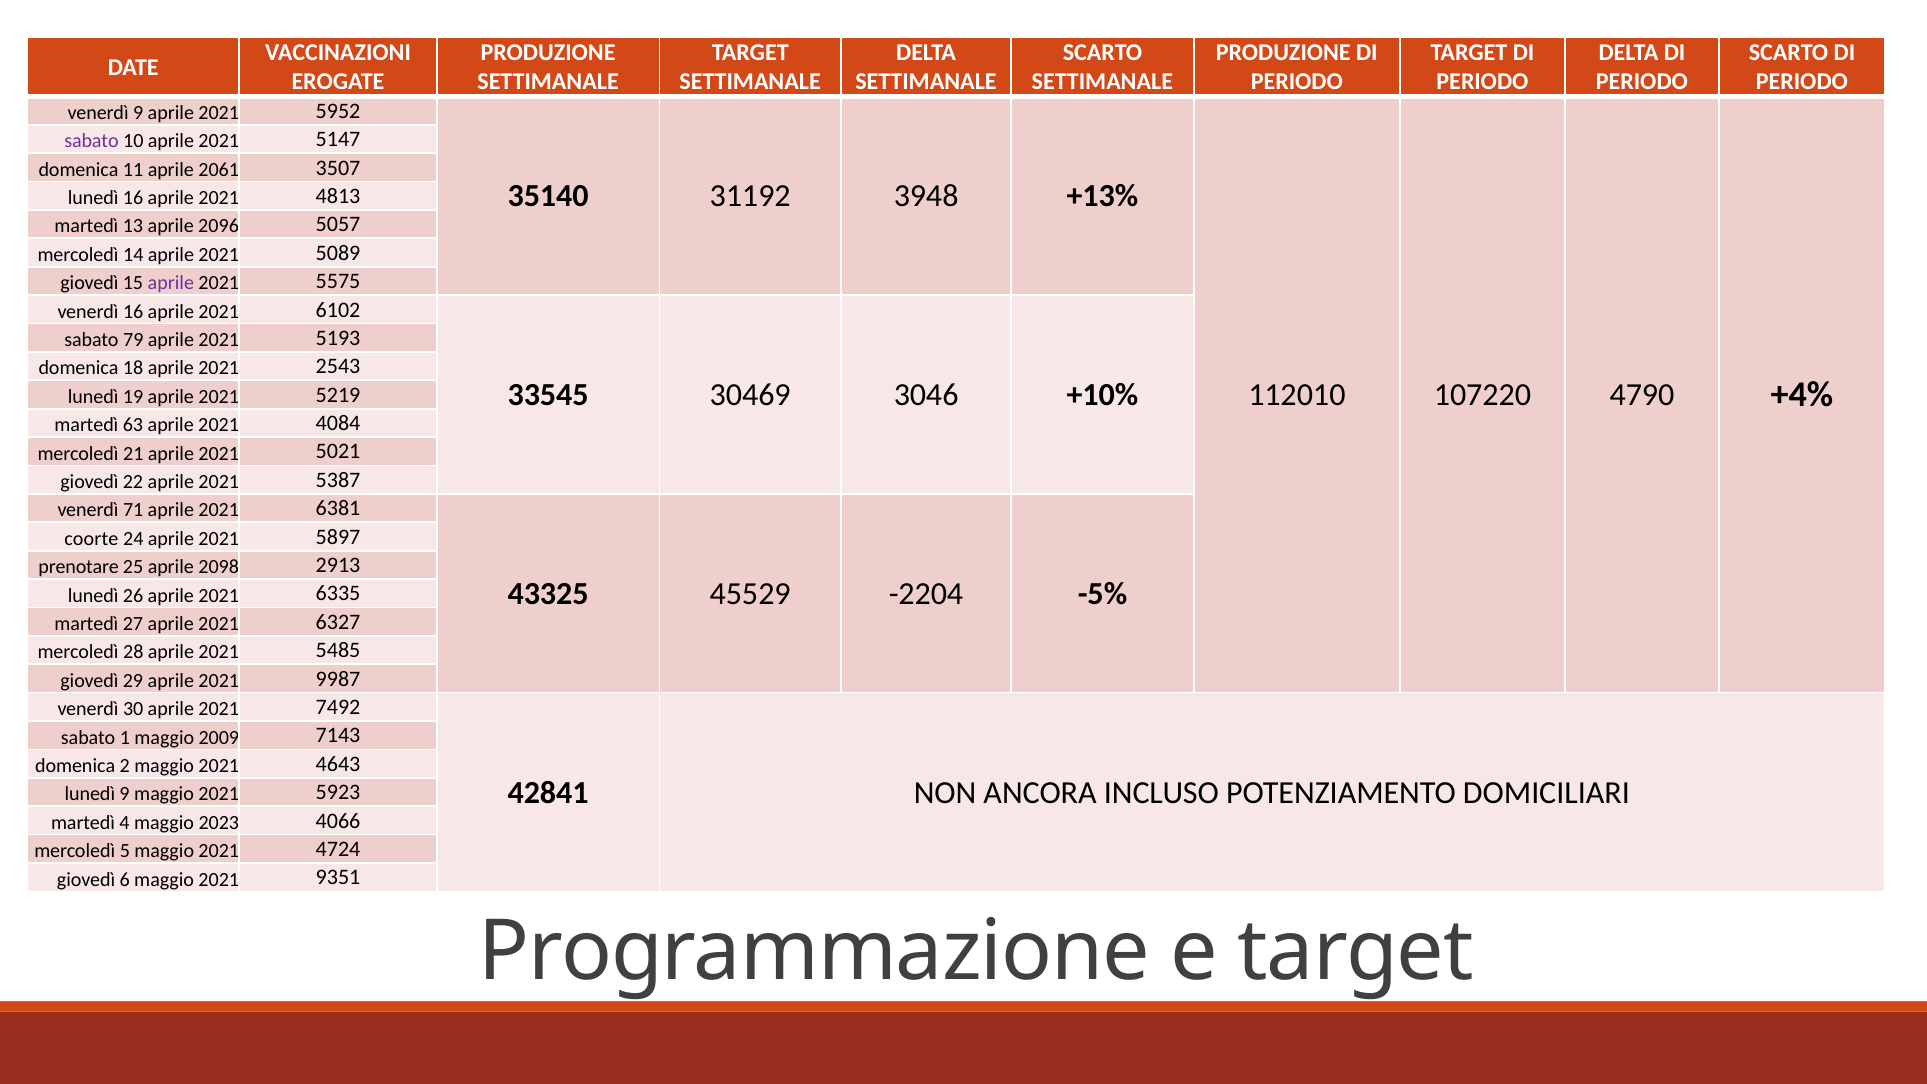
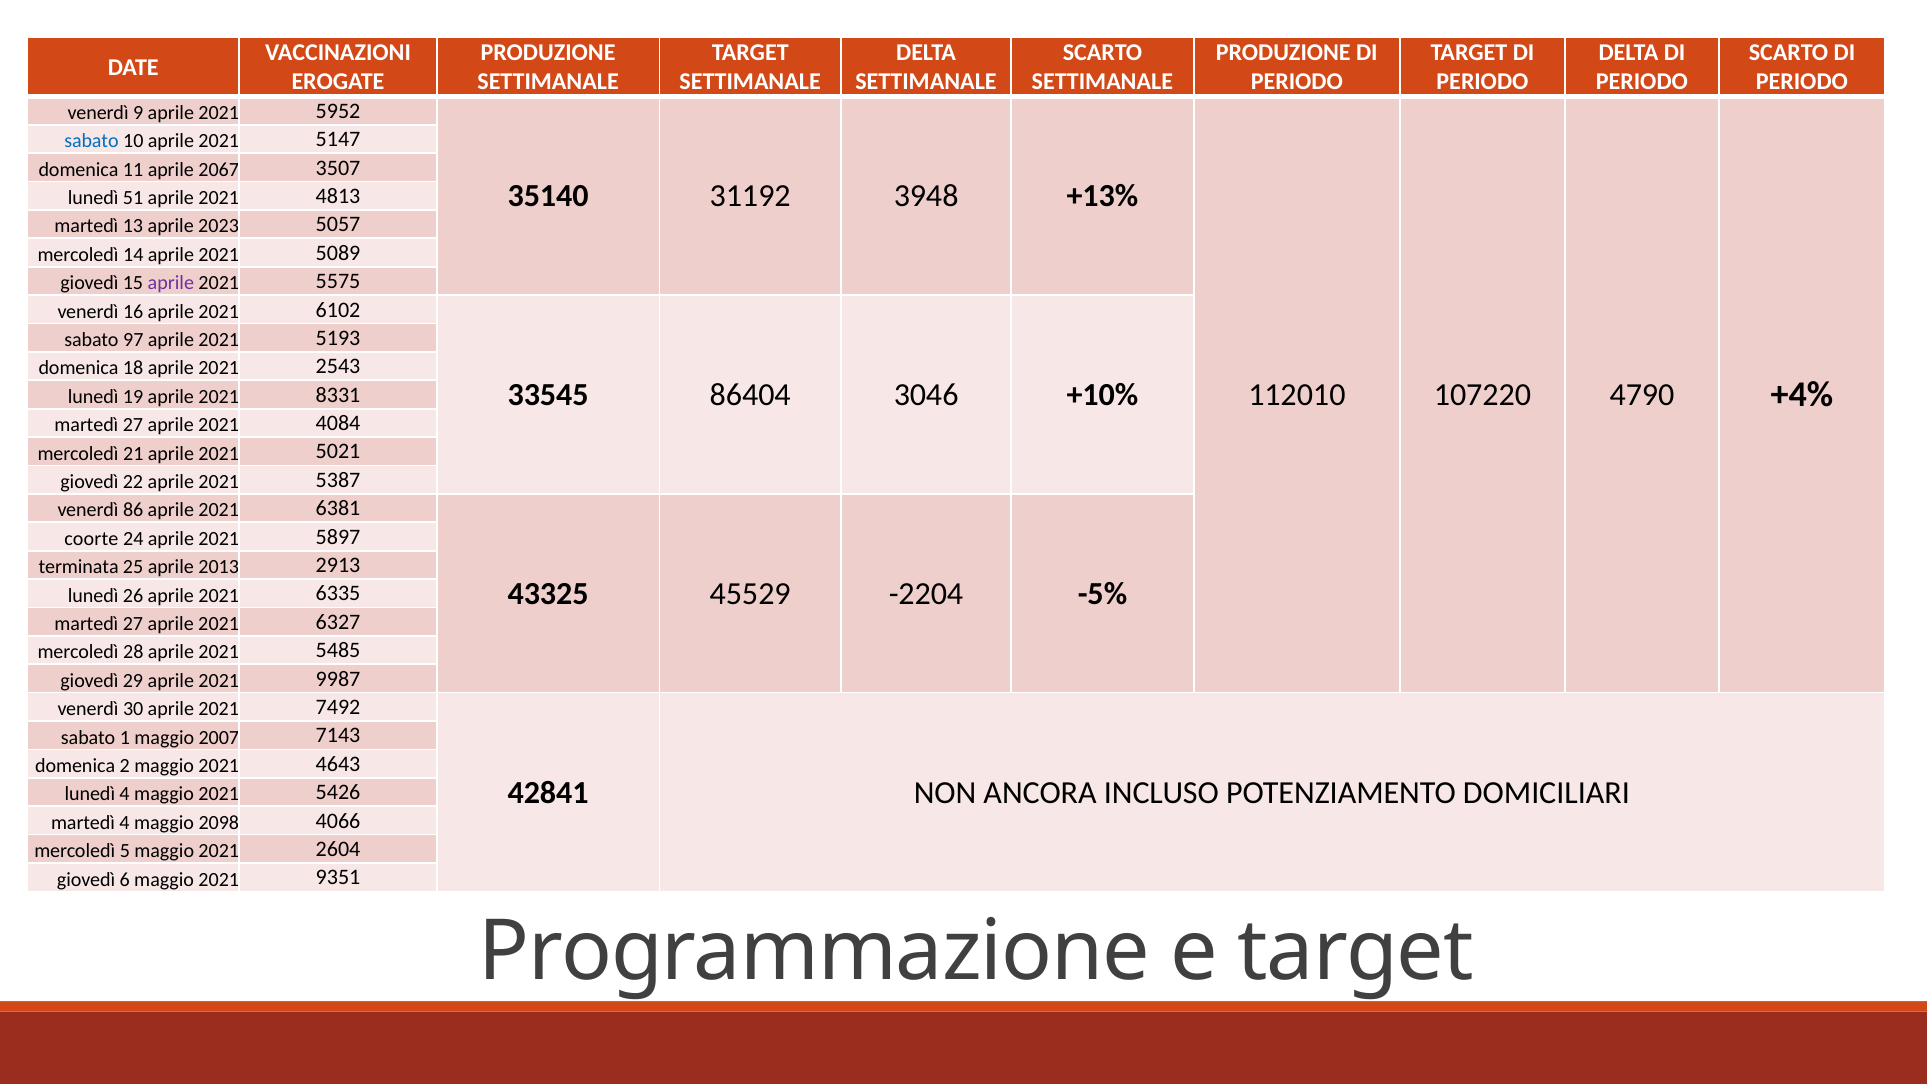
sabato at (92, 141) colour: purple -> blue
2061: 2061 -> 2067
lunedì 16: 16 -> 51
2096: 2096 -> 2023
79: 79 -> 97
30469: 30469 -> 86404
5219: 5219 -> 8331
63 at (133, 425): 63 -> 27
71: 71 -> 86
prenotare: prenotare -> terminata
2098: 2098 -> 2013
2009: 2009 -> 2007
lunedì 9: 9 -> 4
5923: 5923 -> 5426
2023: 2023 -> 2098
4724: 4724 -> 2604
